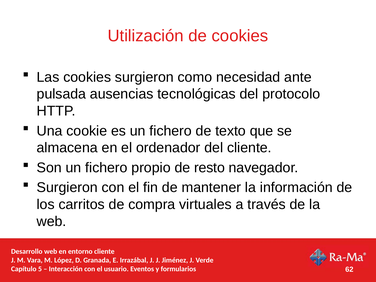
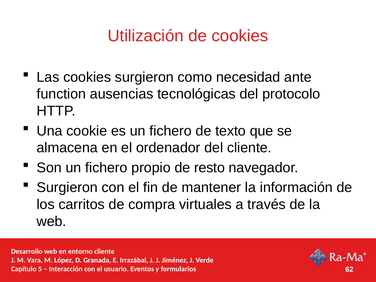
pulsada: pulsada -> function
